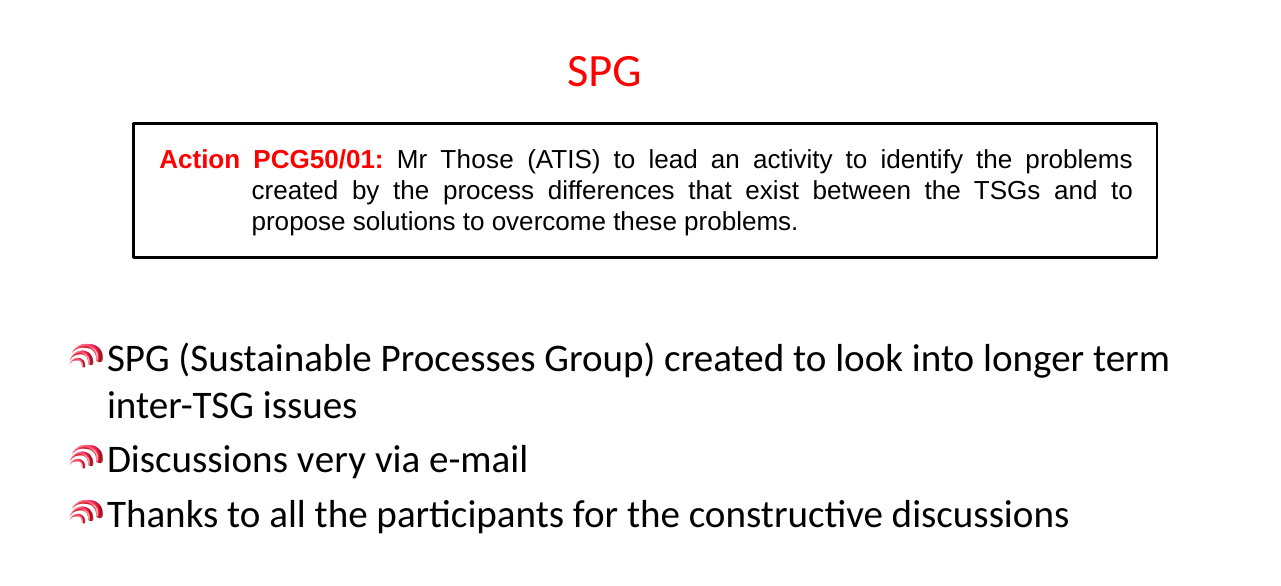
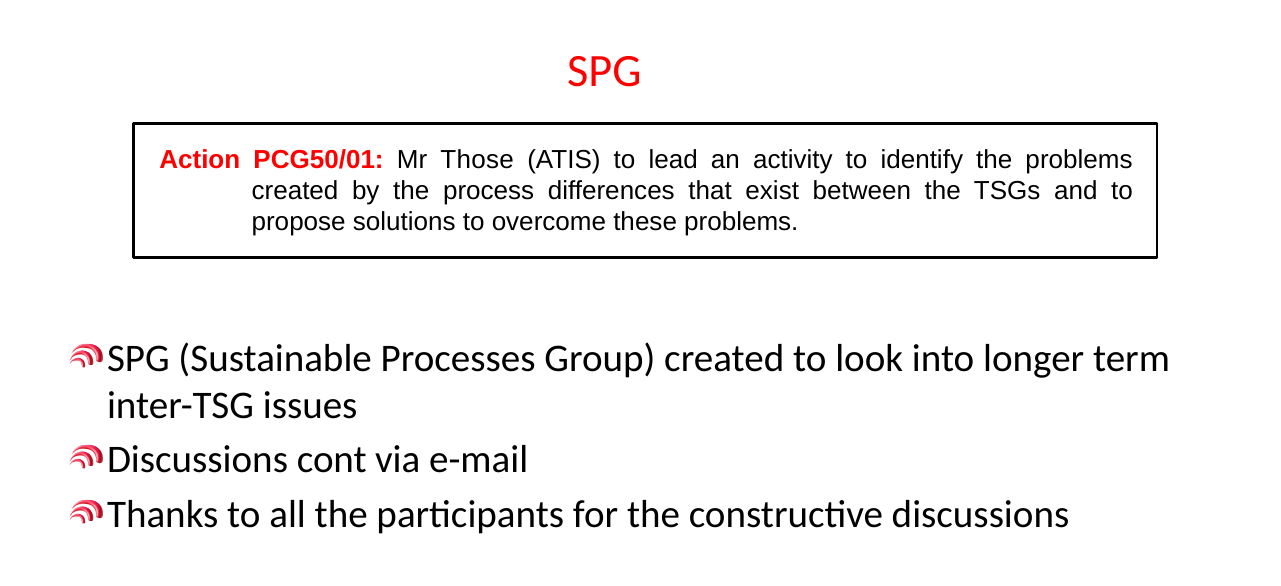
very: very -> cont
